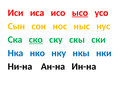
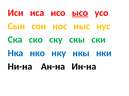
ско underline: present -> none
